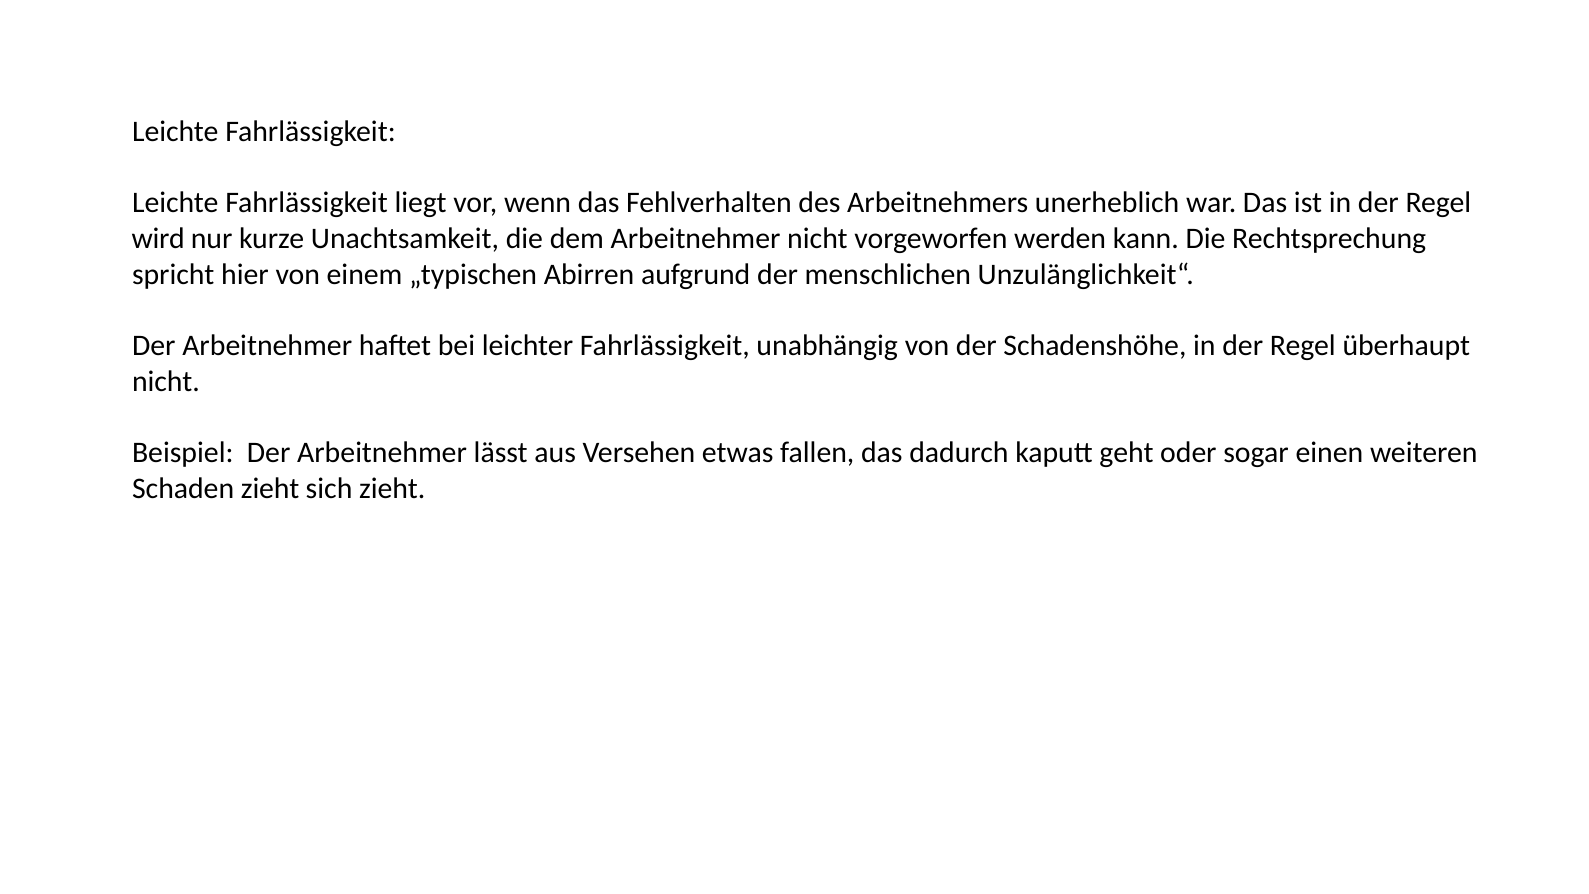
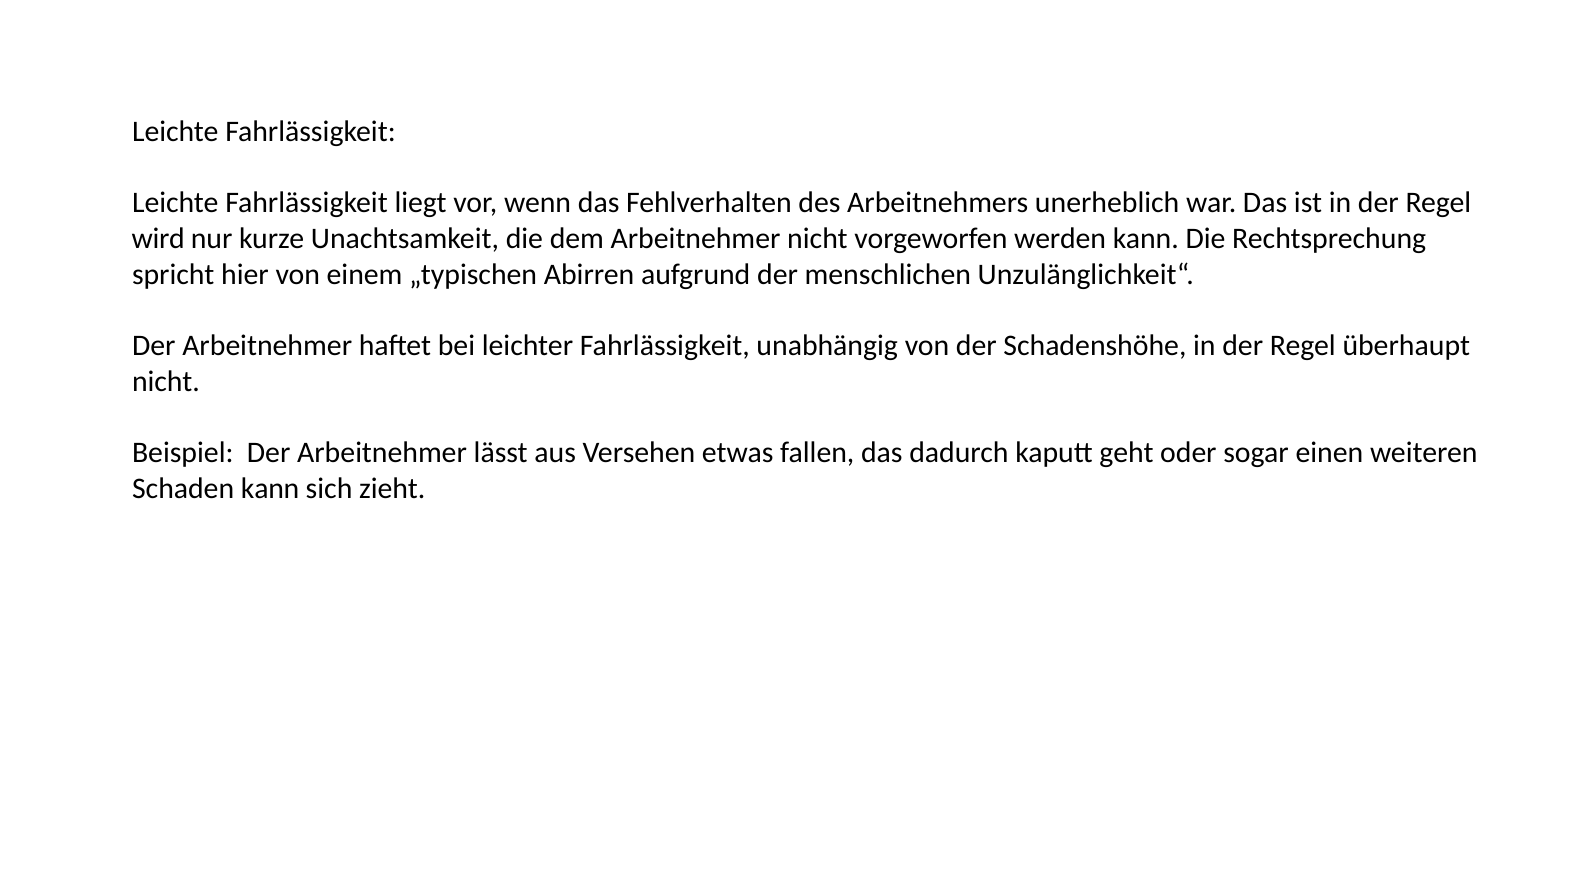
Schaden zieht: zieht -> kann
